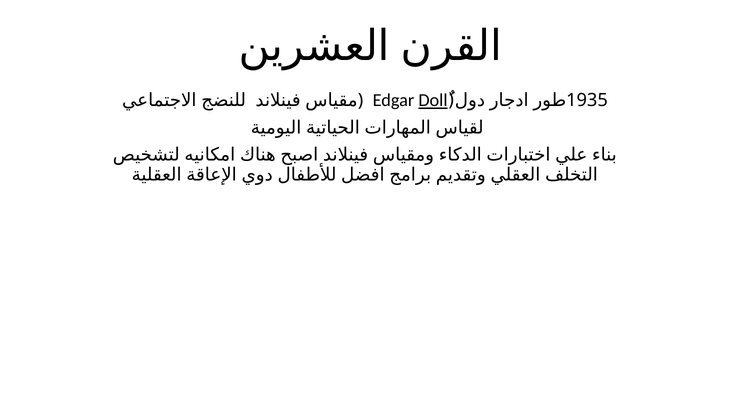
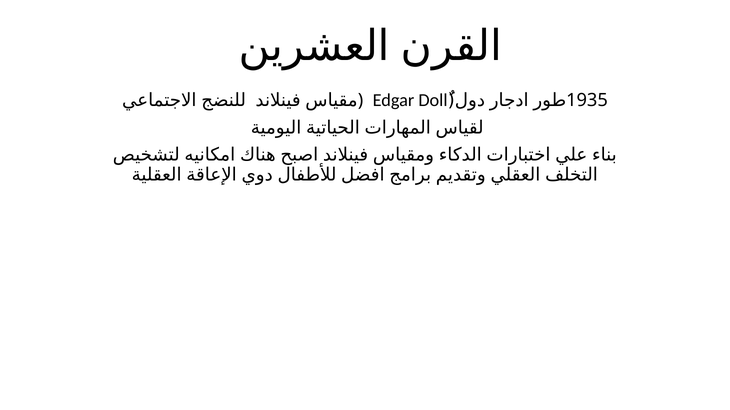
Doll underline: present -> none
